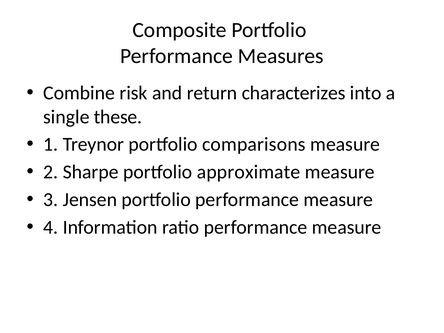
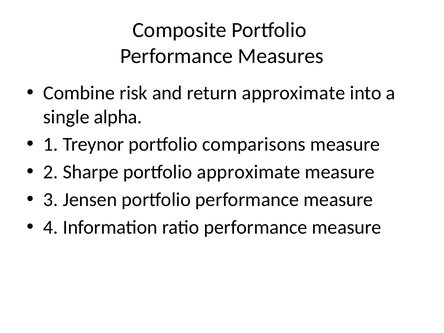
return characterizes: characterizes -> approximate
these: these -> alpha
